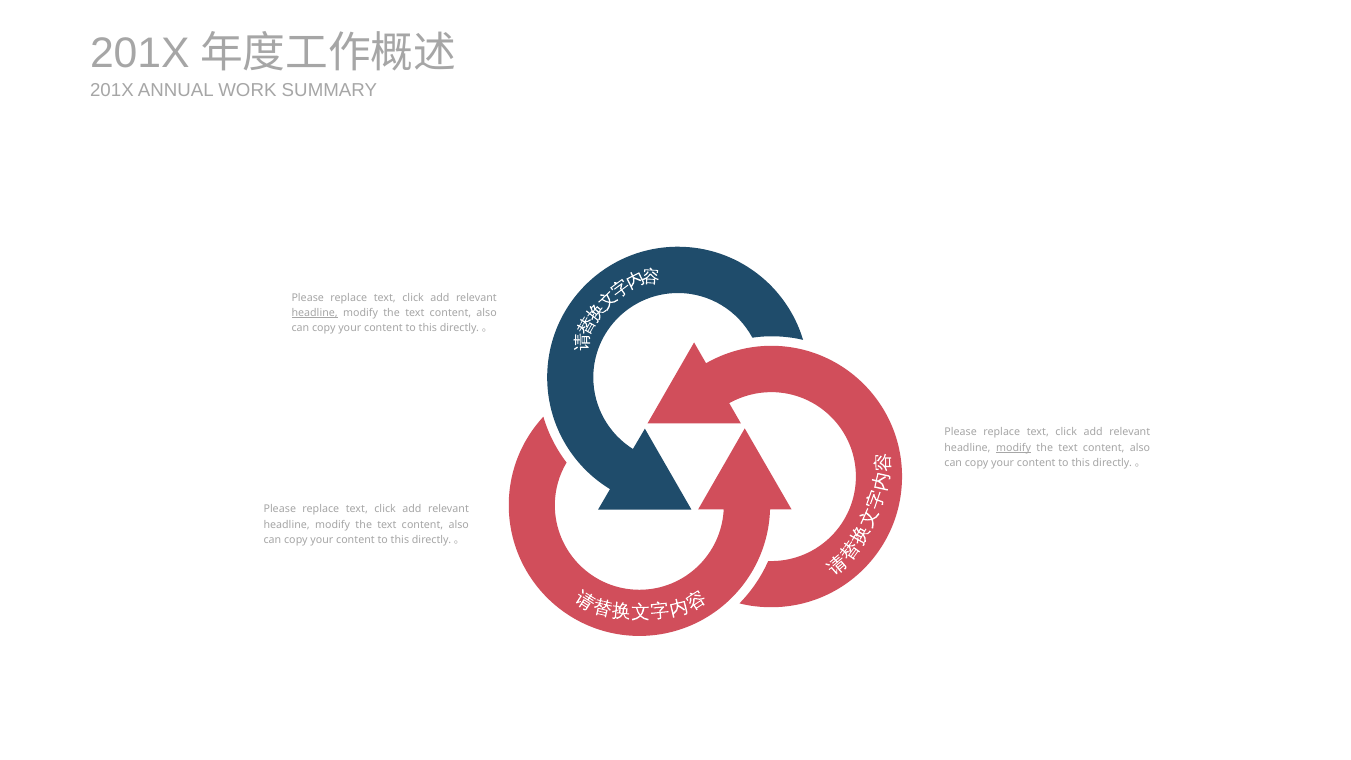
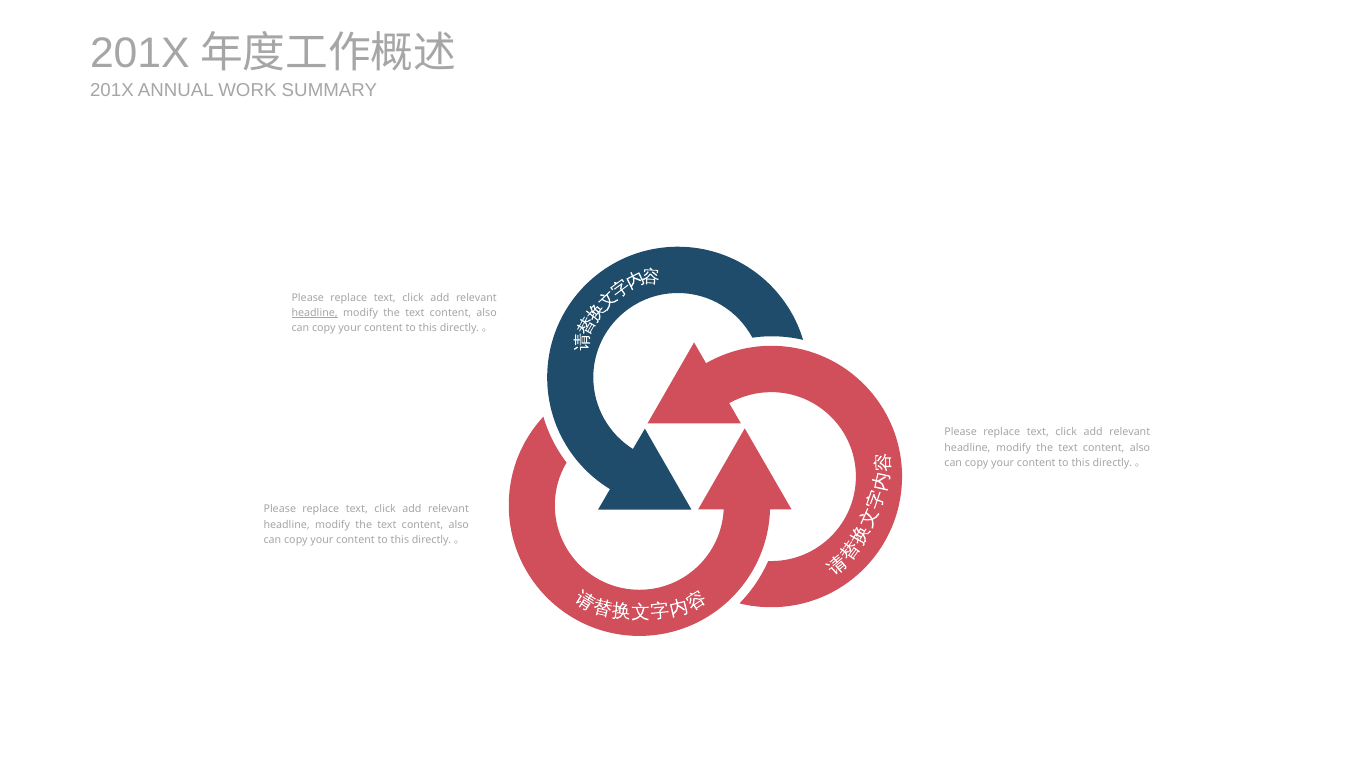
modify at (1014, 448) underline: present -> none
